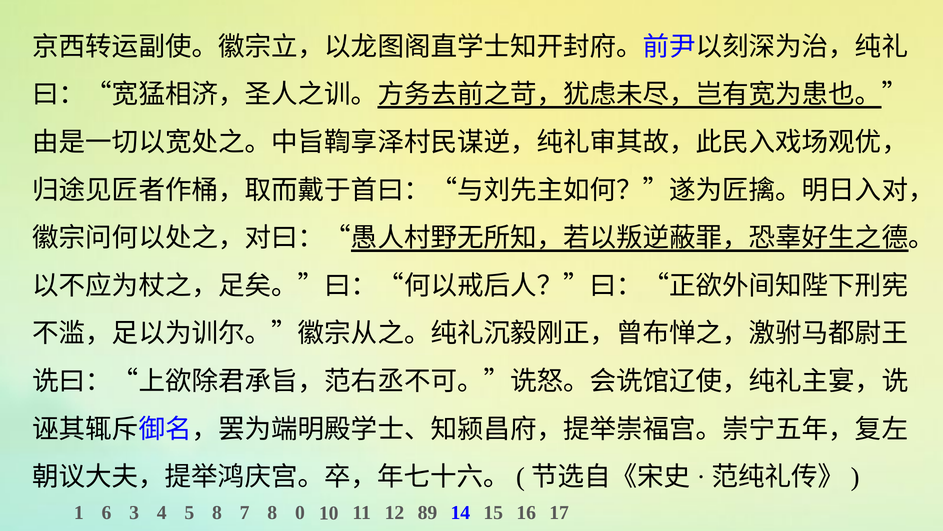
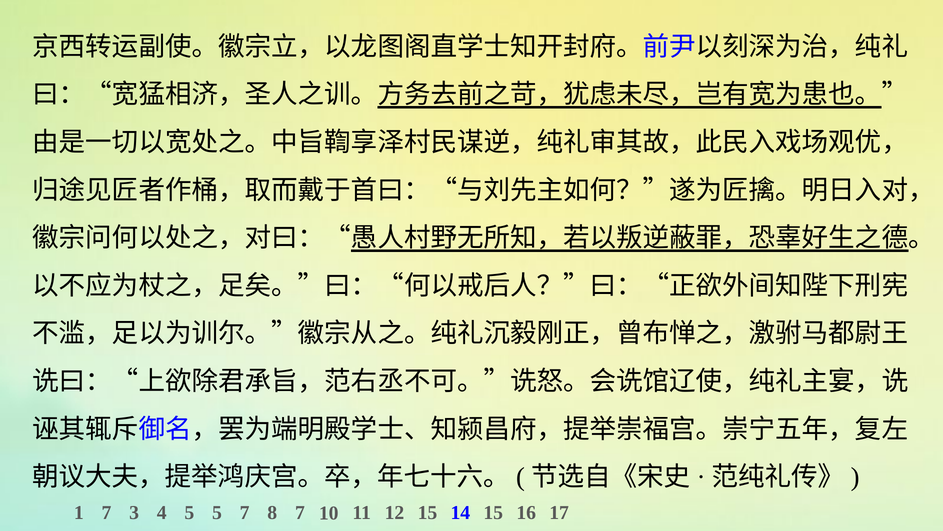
1 6: 6 -> 7
5 8: 8 -> 5
8 0: 0 -> 7
12 89: 89 -> 15
